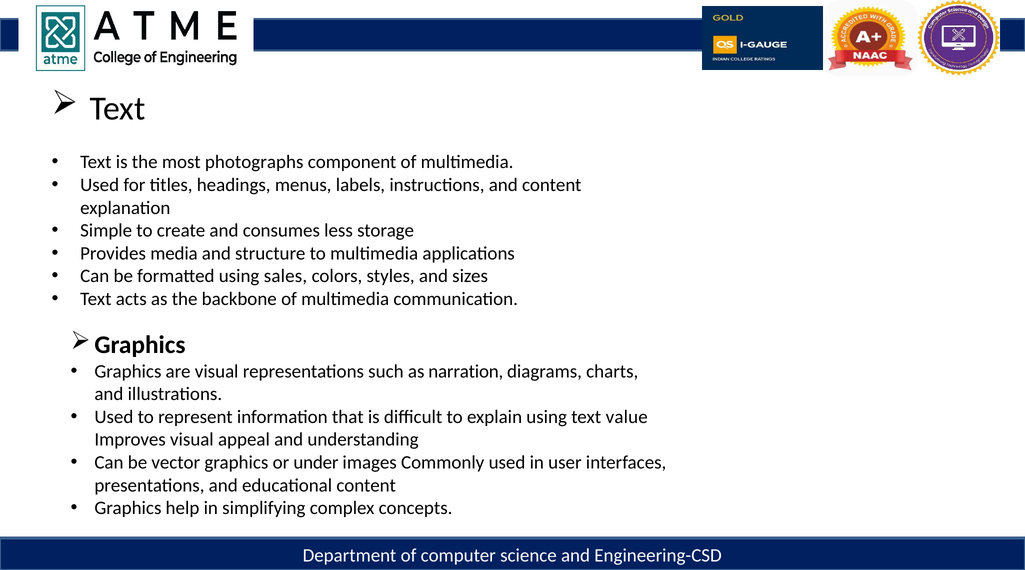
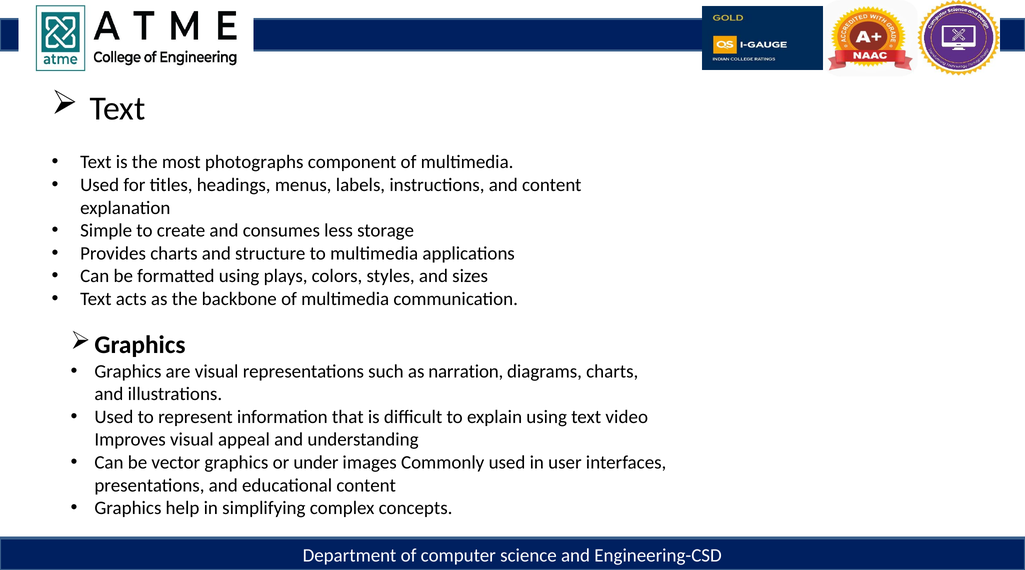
Provides media: media -> charts
sales: sales -> plays
value: value -> video
